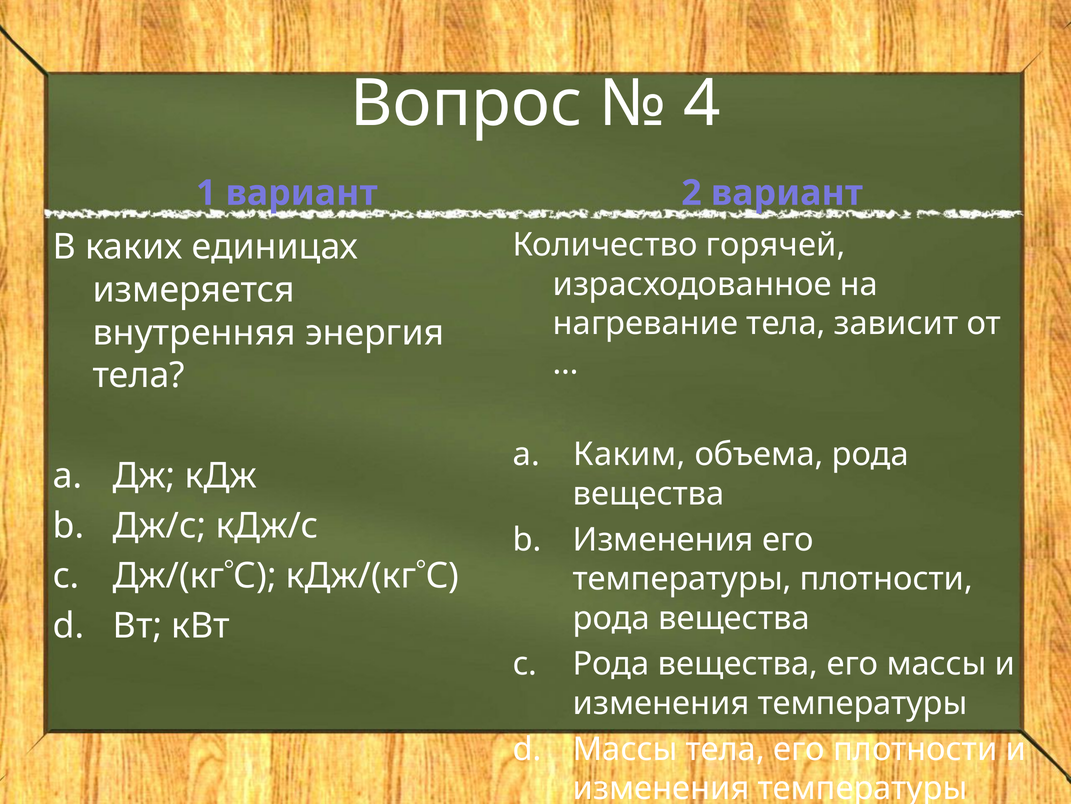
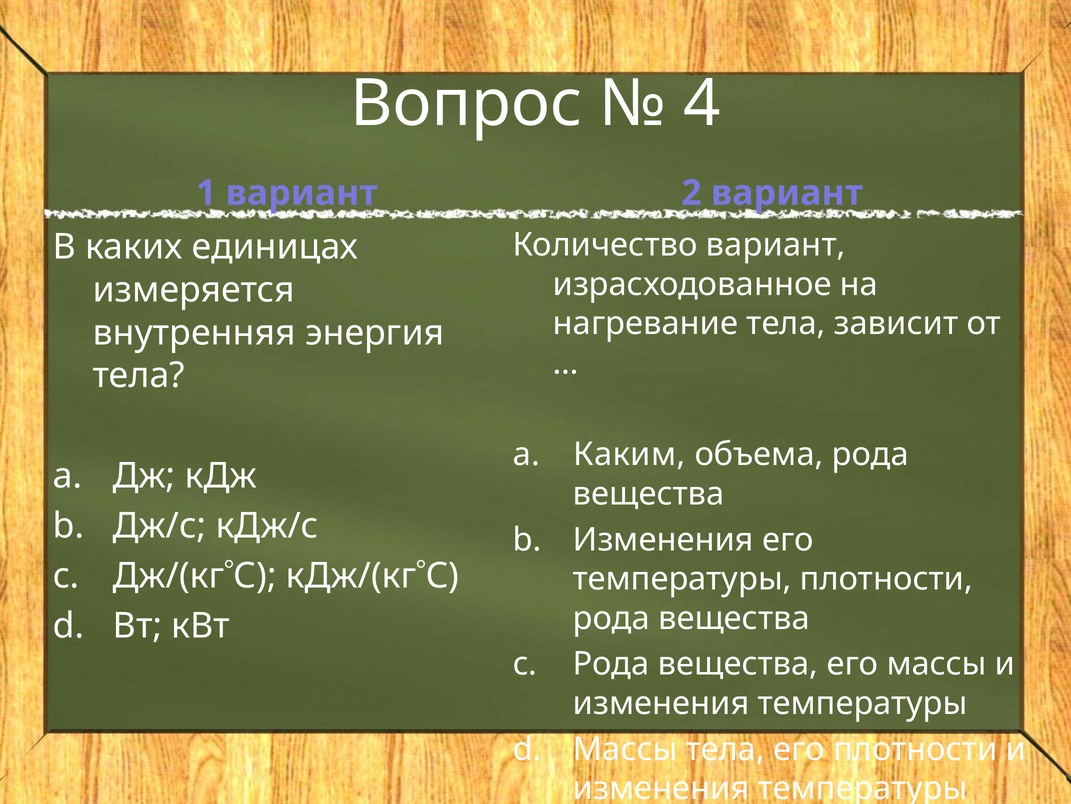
Количество горячей: горячей -> вариант
